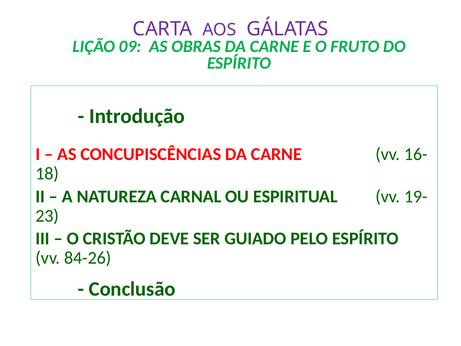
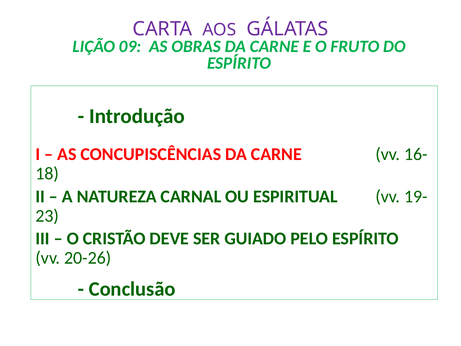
84-26: 84-26 -> 20-26
